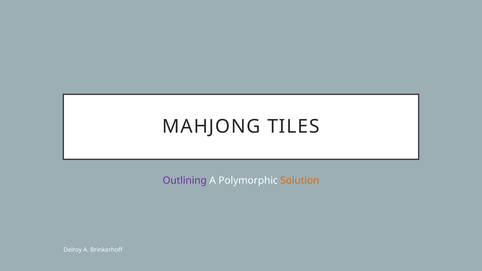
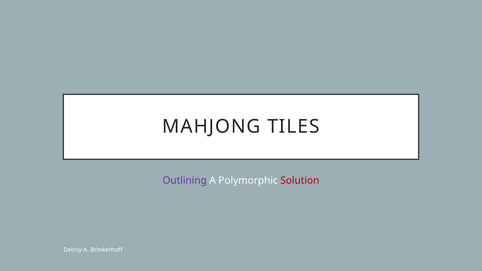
Solution colour: orange -> red
